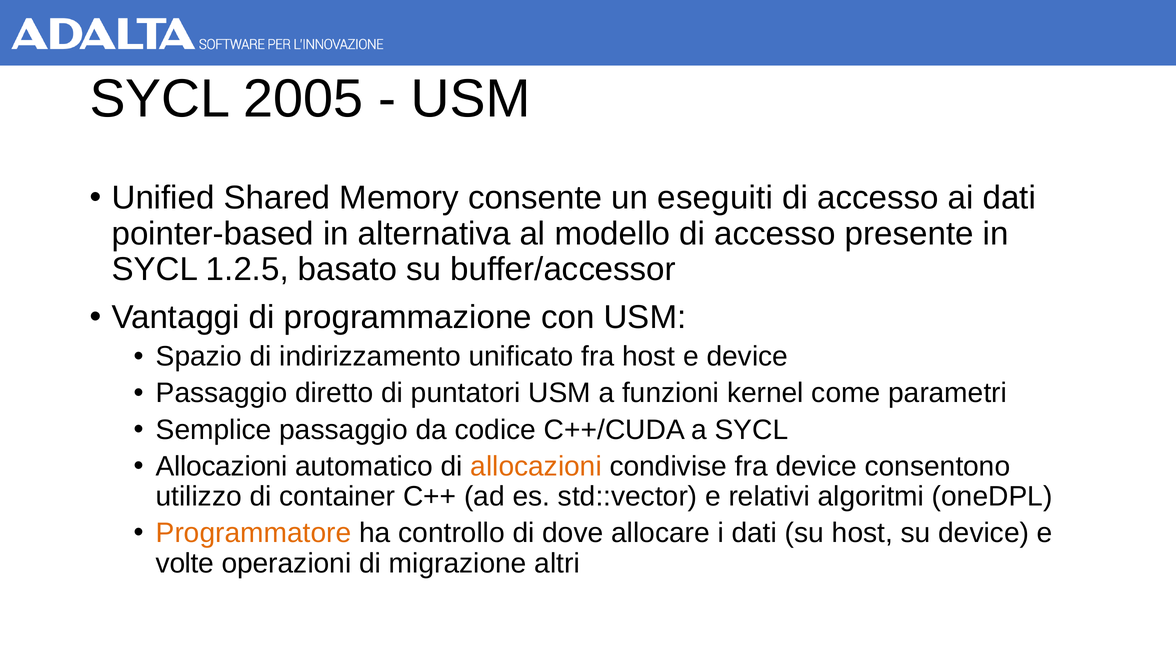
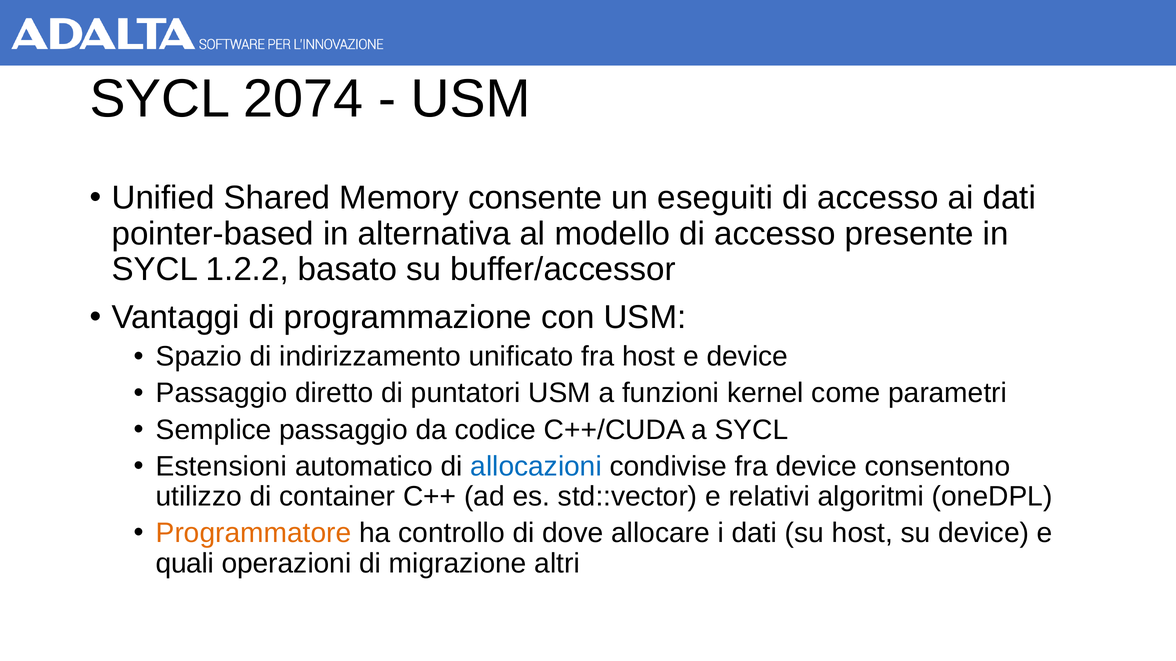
2005: 2005 -> 2074
1.2.5: 1.2.5 -> 1.2.2
Allocazioni at (222, 467): Allocazioni -> Estensioni
allocazioni at (536, 467) colour: orange -> blue
volte: volte -> quali
